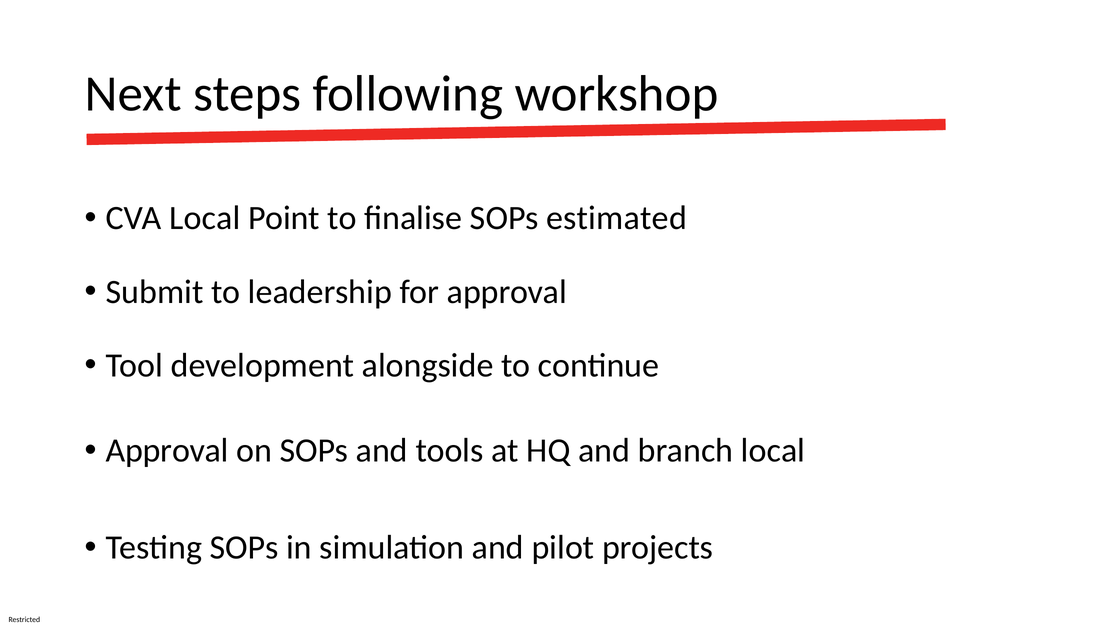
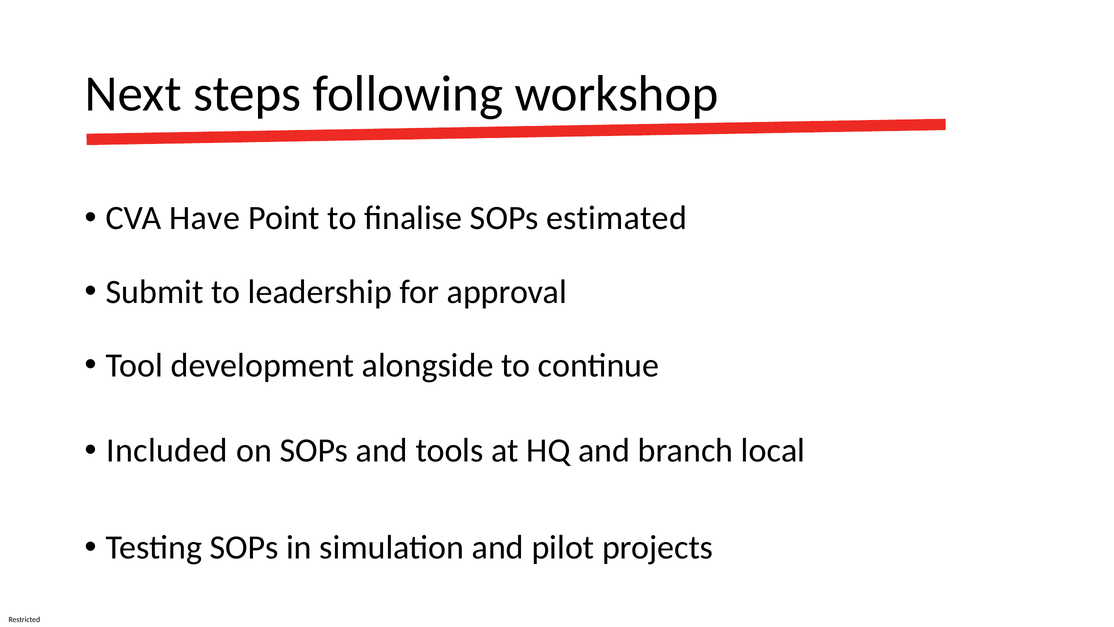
CVA Local: Local -> Have
Approval at (167, 451): Approval -> Included
